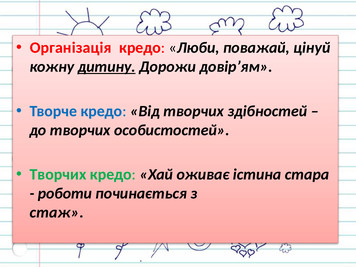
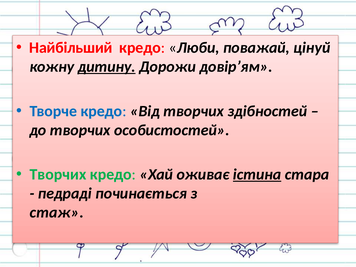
Організація: Організація -> Найбільший
істина underline: none -> present
роботи: роботи -> педраді
